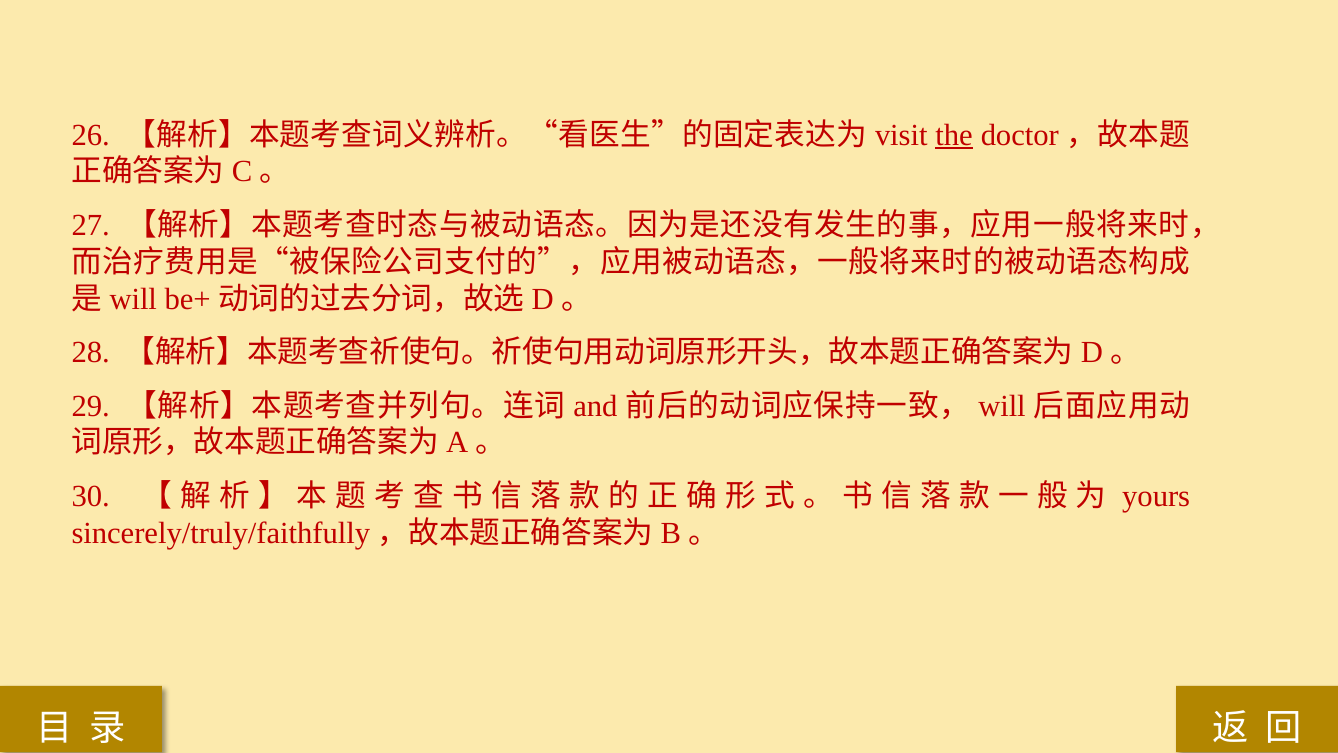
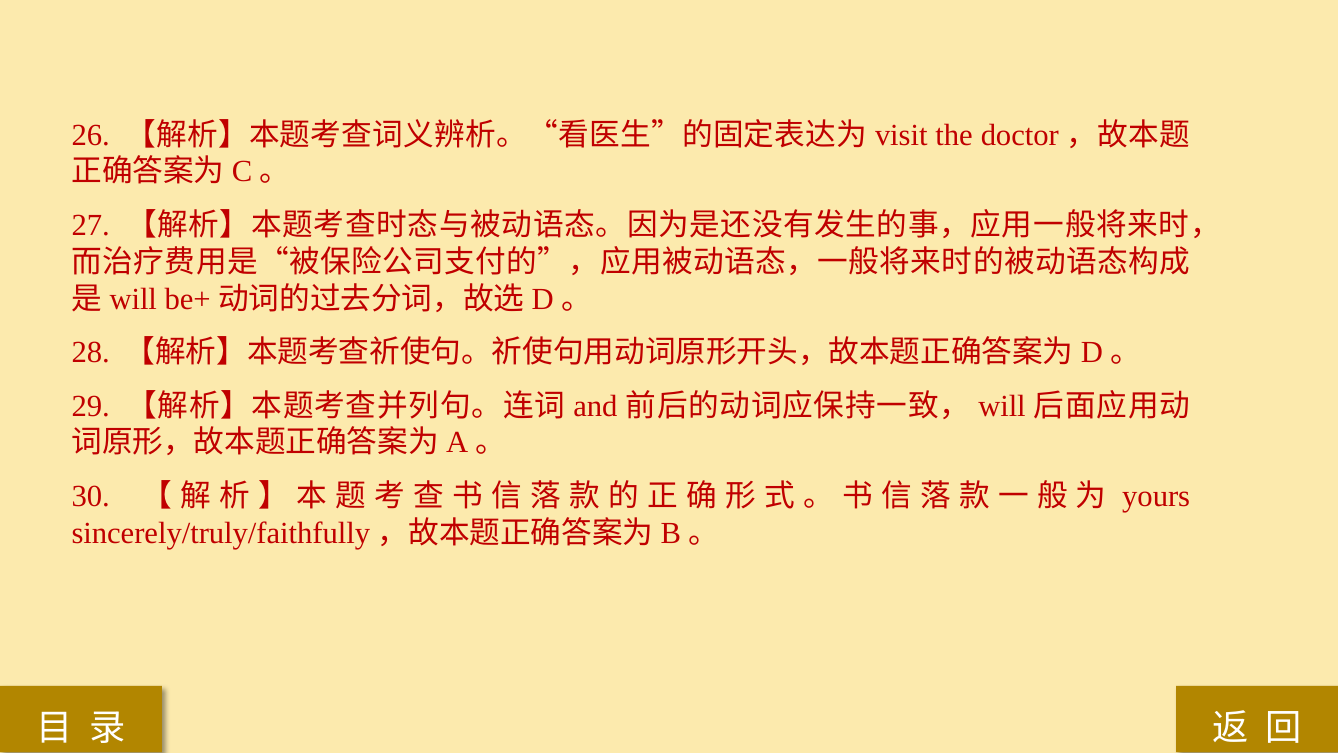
the underline: present -> none
